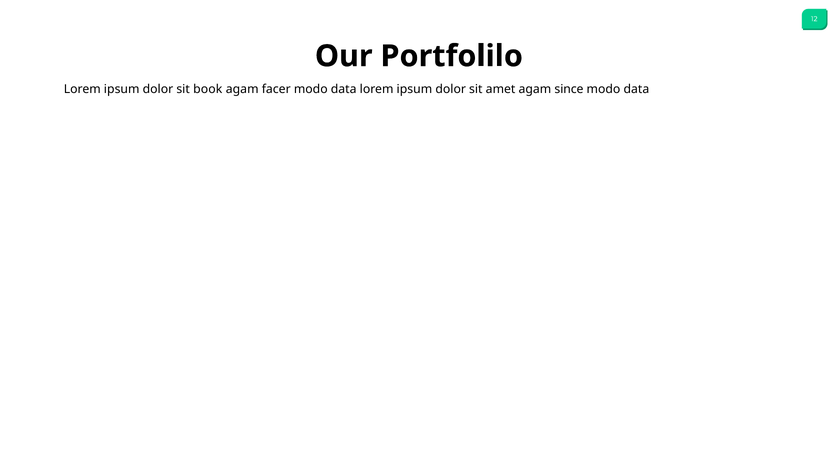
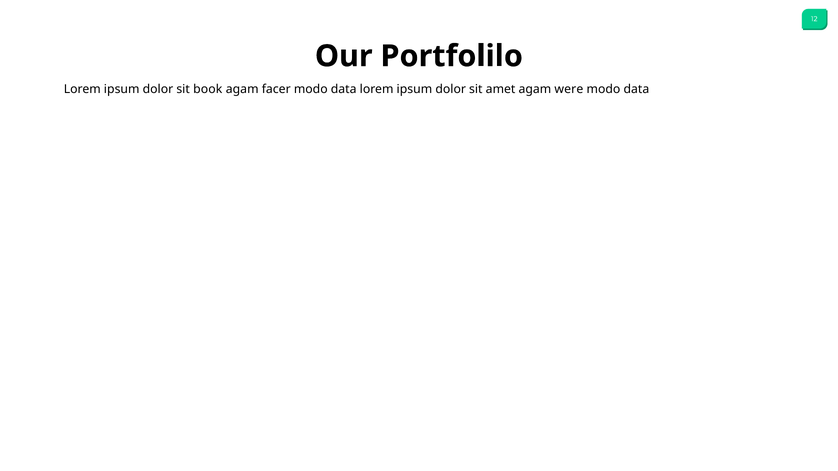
since: since -> were
